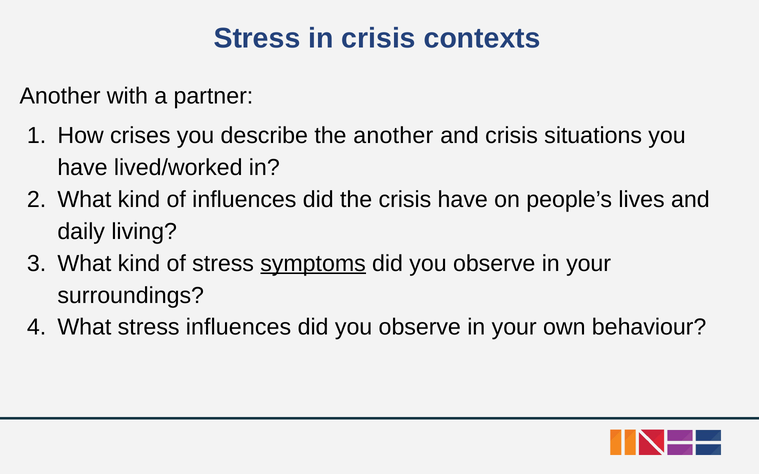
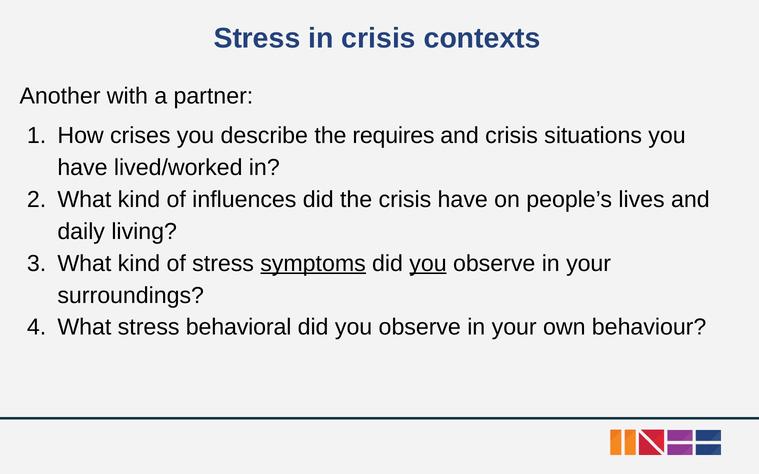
the another: another -> requires
you at (428, 264) underline: none -> present
stress influences: influences -> behavioral
